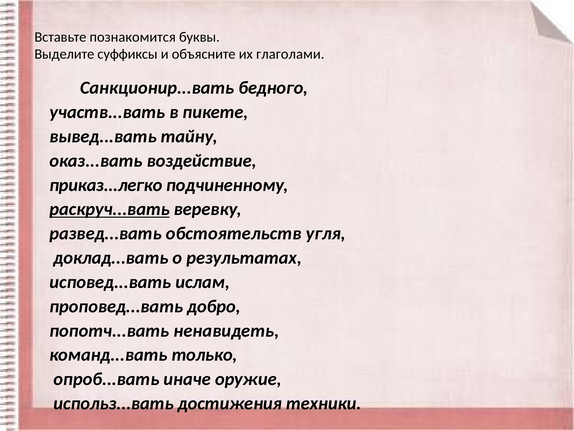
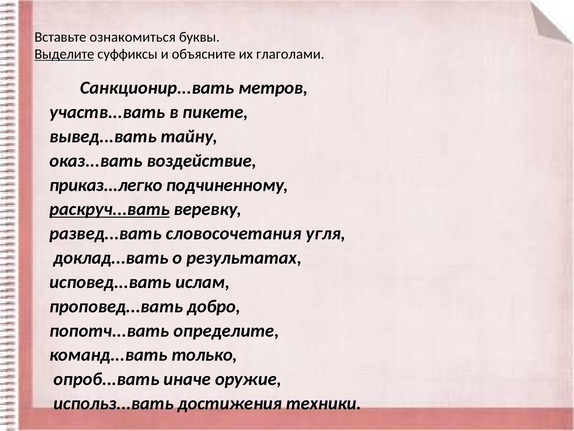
познакомится: познакомится -> ознакомиться
Выделите underline: none -> present
бедного: бедного -> метров
обстоятельств: обстоятельств -> словосочетания
ненавидеть: ненавидеть -> определите
